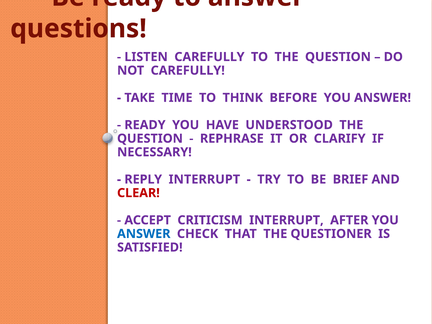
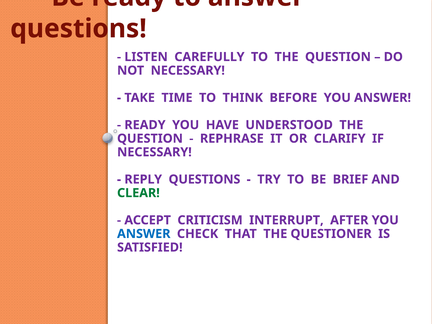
NOT CAREFULLY: CAREFULLY -> NECESSARY
REPLY INTERRUPT: INTERRUPT -> QUESTIONS
CLEAR colour: red -> green
